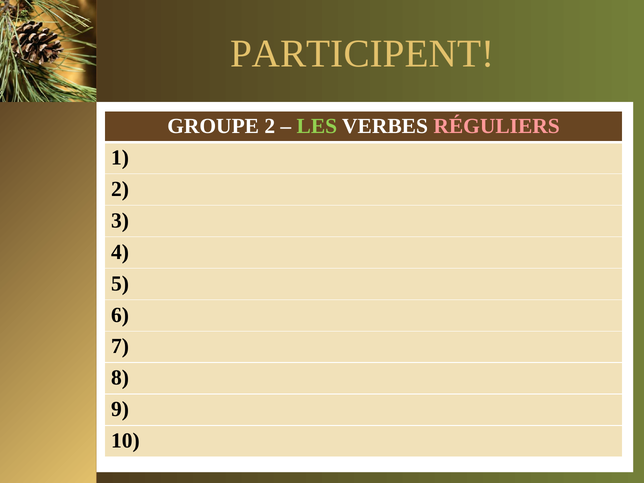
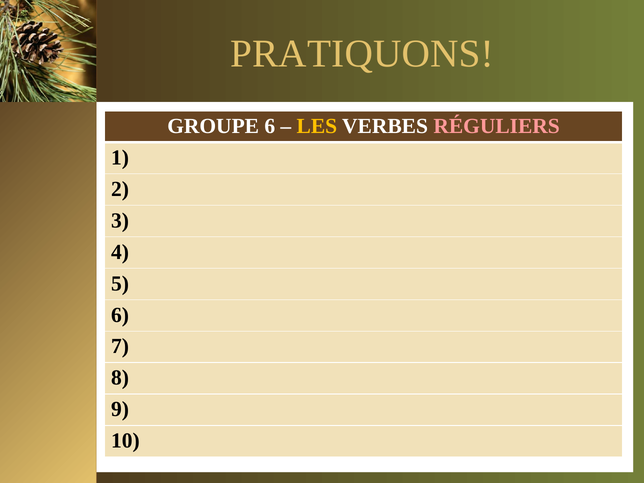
PARTICIPENT: PARTICIPENT -> PRATIQUONS
GROUPE 2: 2 -> 6
LES colour: light green -> yellow
